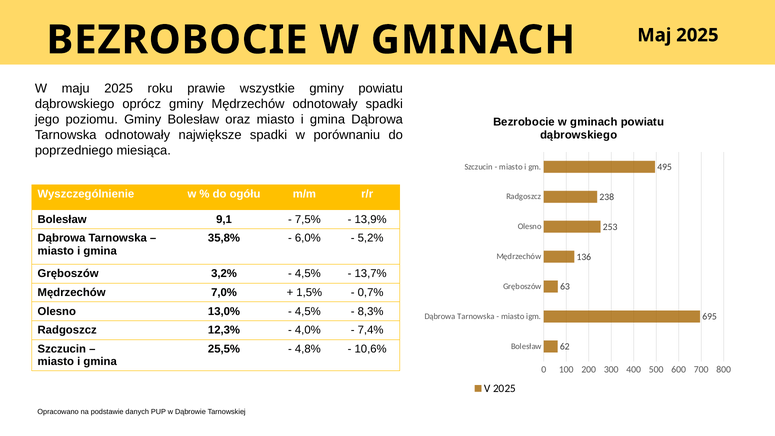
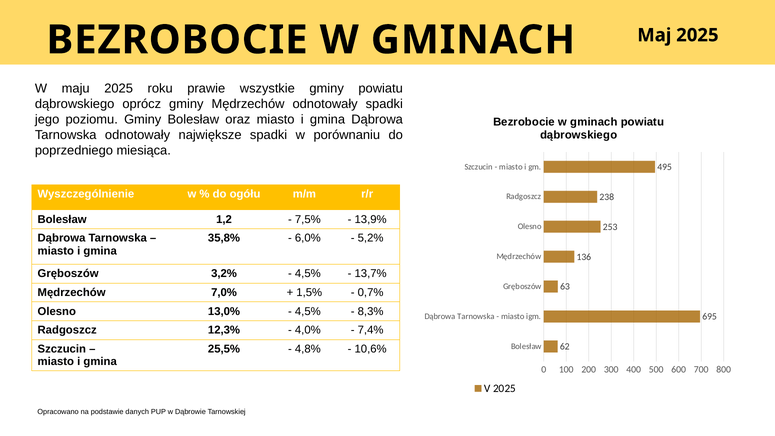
9,1: 9,1 -> 1,2
